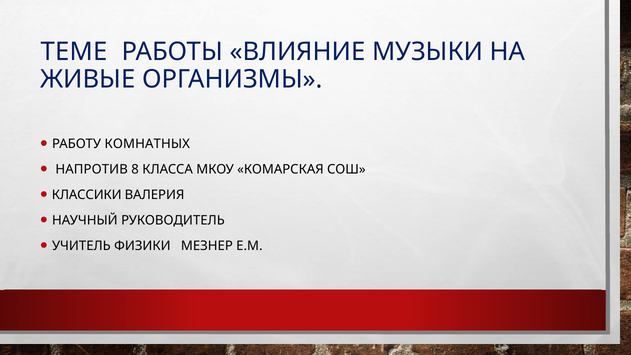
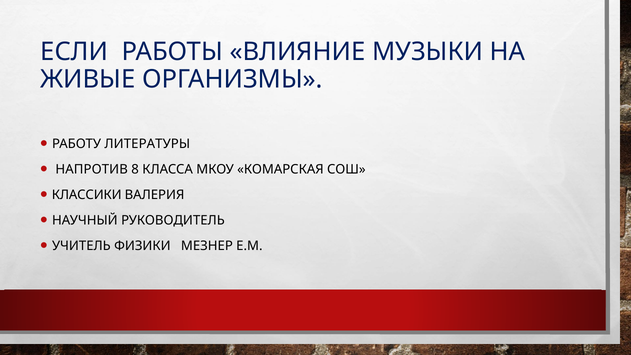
ТЕМЕ: ТЕМЕ -> ЕСЛИ
КОМНАТНЫХ: КОМНАТНЫХ -> ЛИТЕРАТУРЫ
